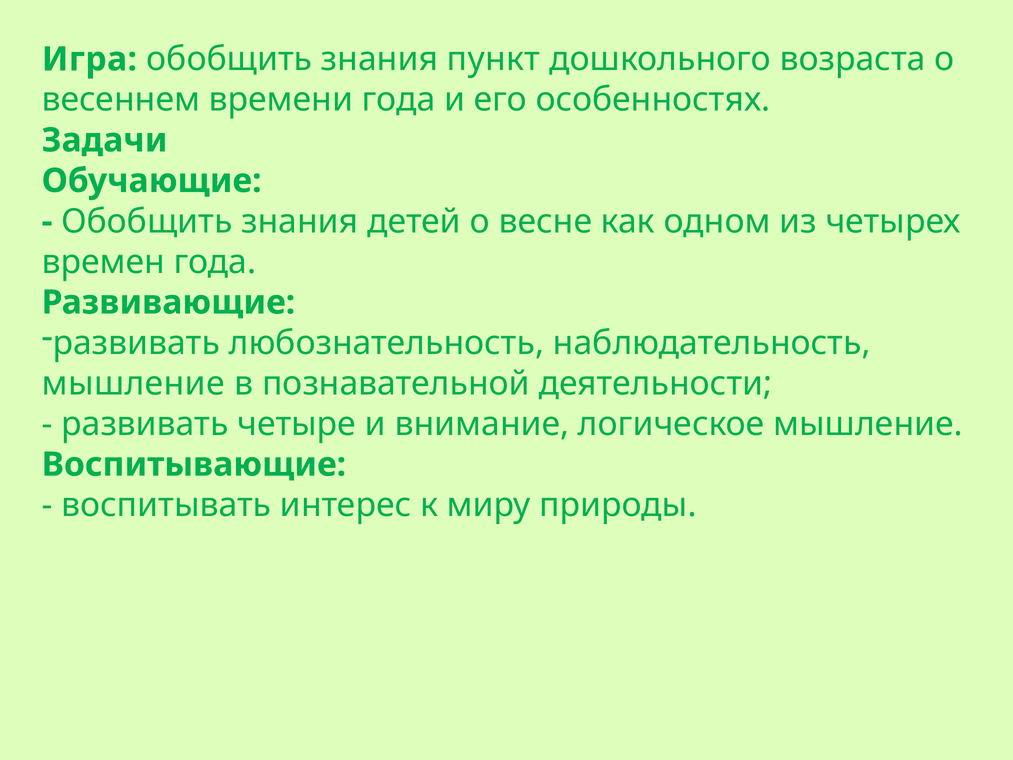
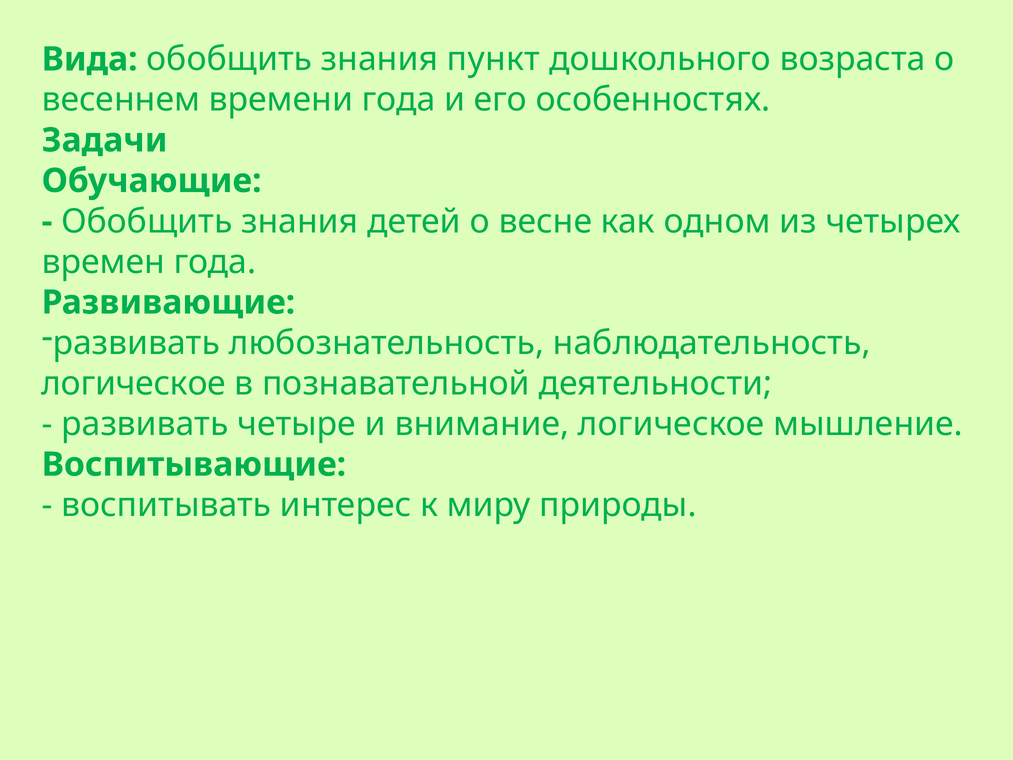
Игра: Игра -> Вида
мышление at (133, 383): мышление -> логическое
